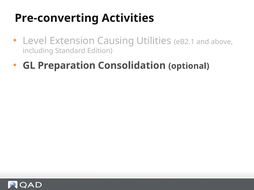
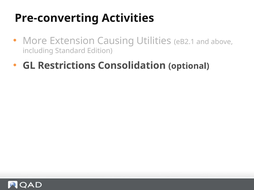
Level: Level -> More
Preparation: Preparation -> Restrictions
